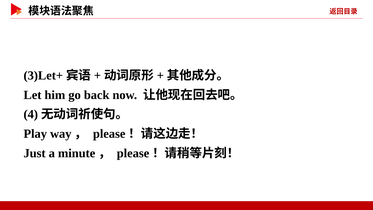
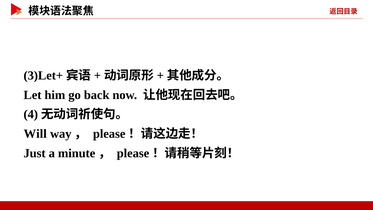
Play: Play -> Will
